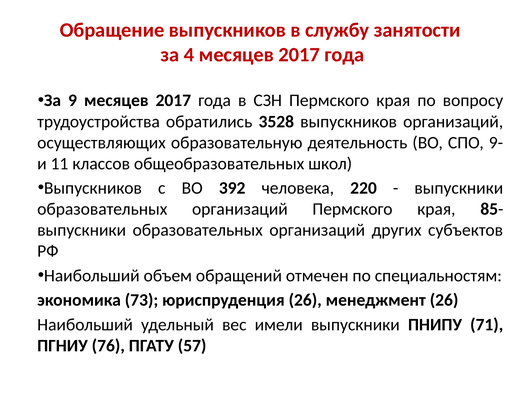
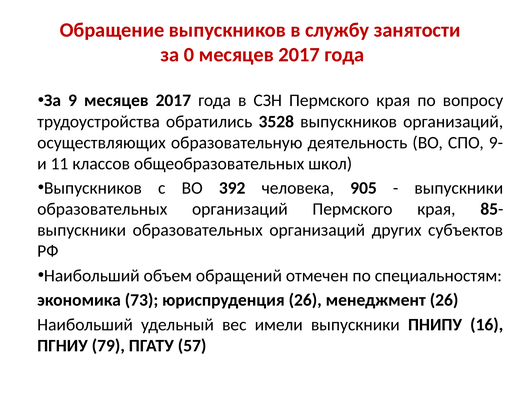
4: 4 -> 0
220: 220 -> 905
71: 71 -> 16
76: 76 -> 79
